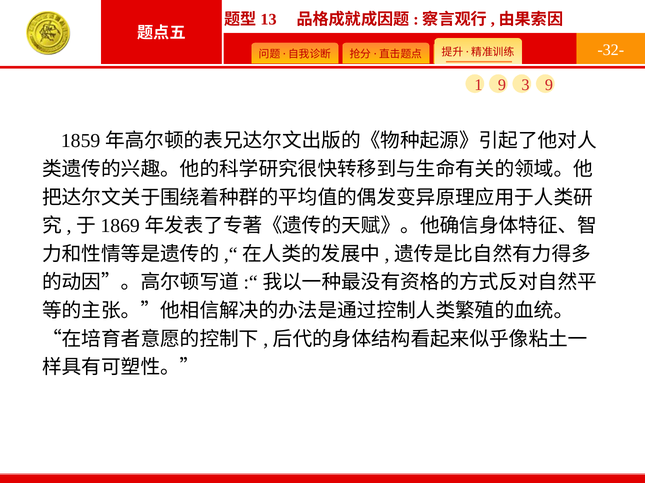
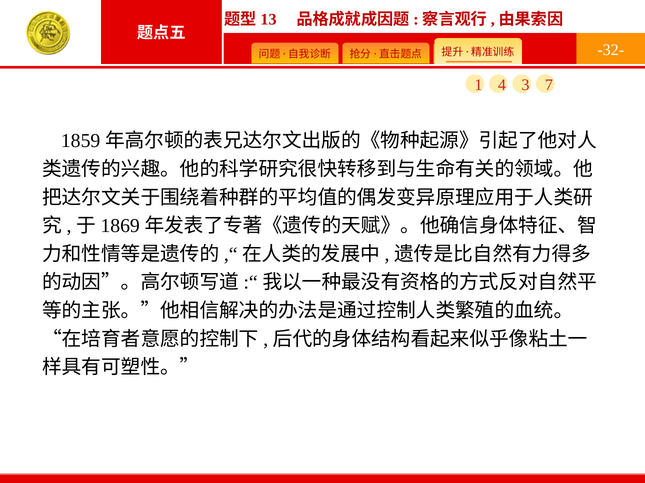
1 9: 9 -> 4
3 9: 9 -> 7
